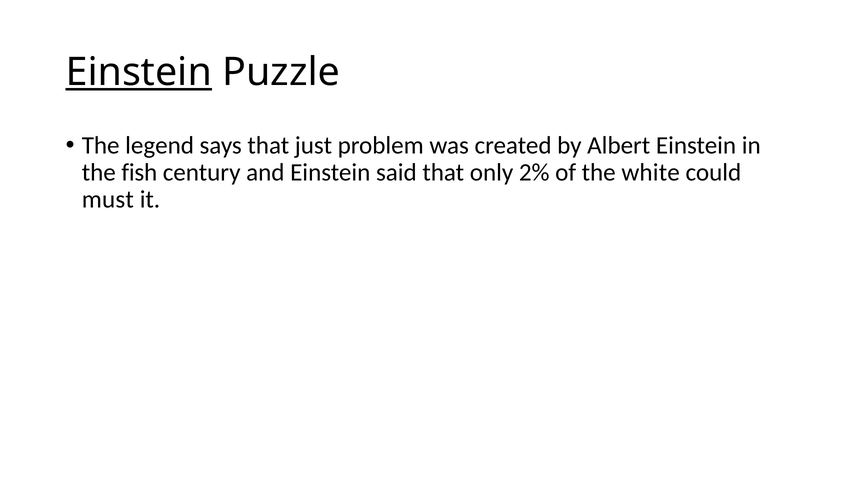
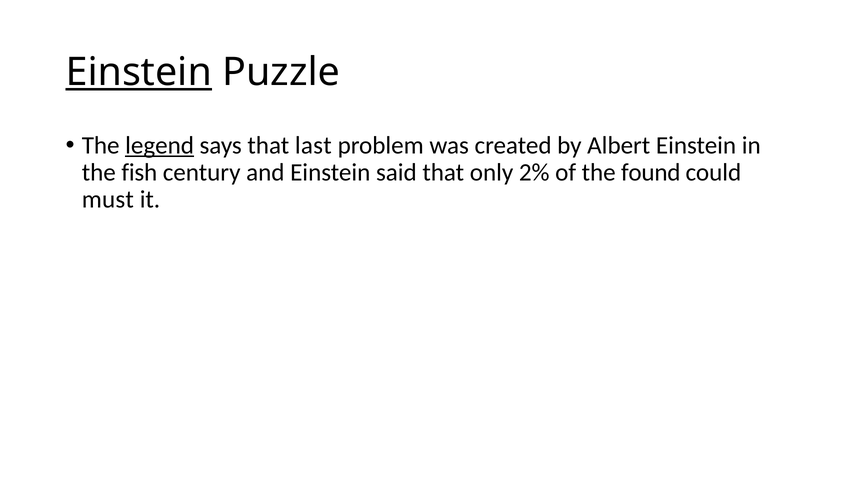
legend underline: none -> present
just: just -> last
white: white -> found
